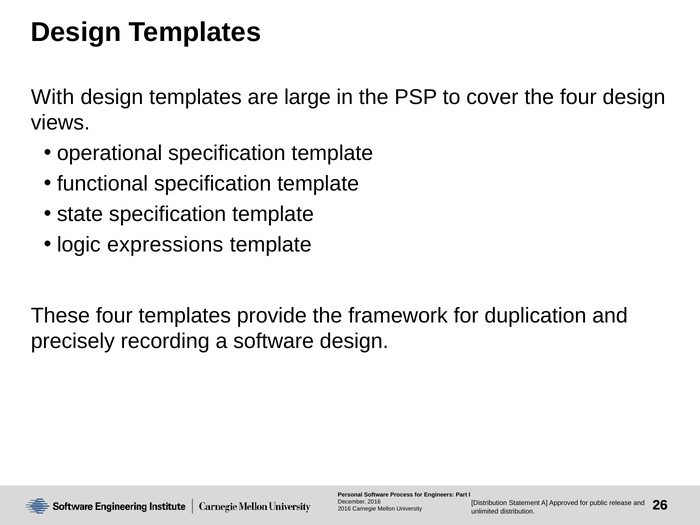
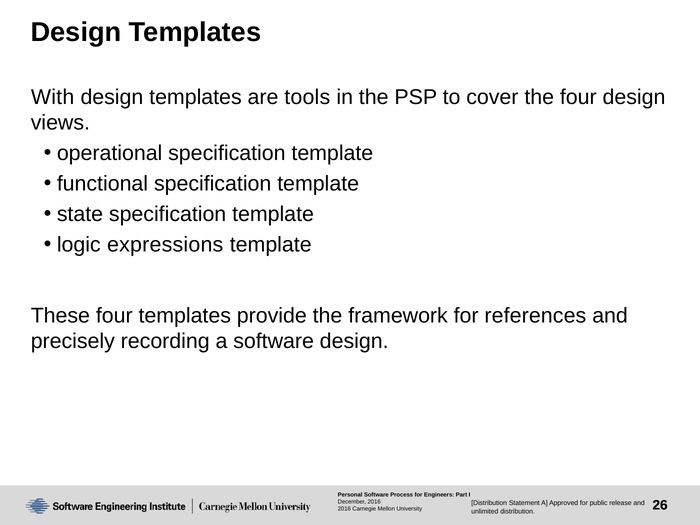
large: large -> tools
duplication: duplication -> references
